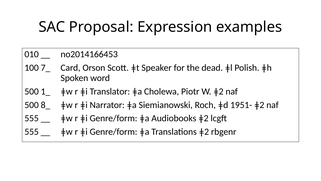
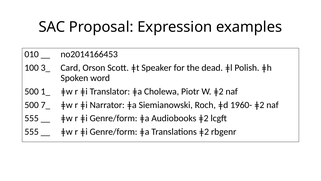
7_: 7_ -> 3_
8_: 8_ -> 7_
1951-: 1951- -> 1960-
